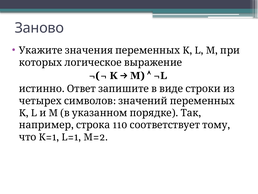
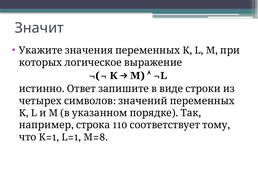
Заново: Заново -> Значит
M=2: M=2 -> M=8
